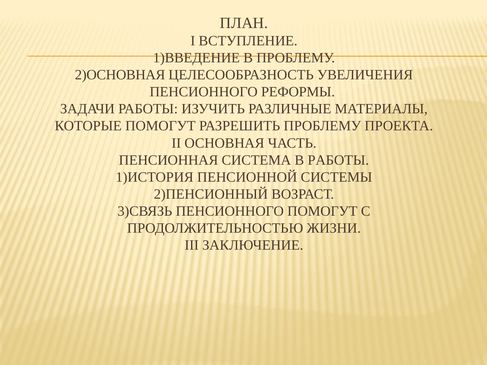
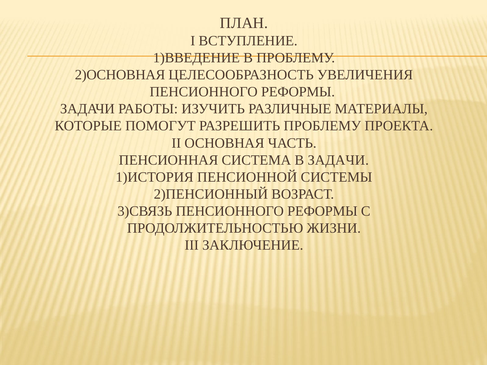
В РАБОТЫ: РАБОТЫ -> ЗАДАЧИ
3)СВЯЗЬ ПЕНСИОННОГО ПОМОГУТ: ПОМОГУТ -> РЕФОРМЫ
